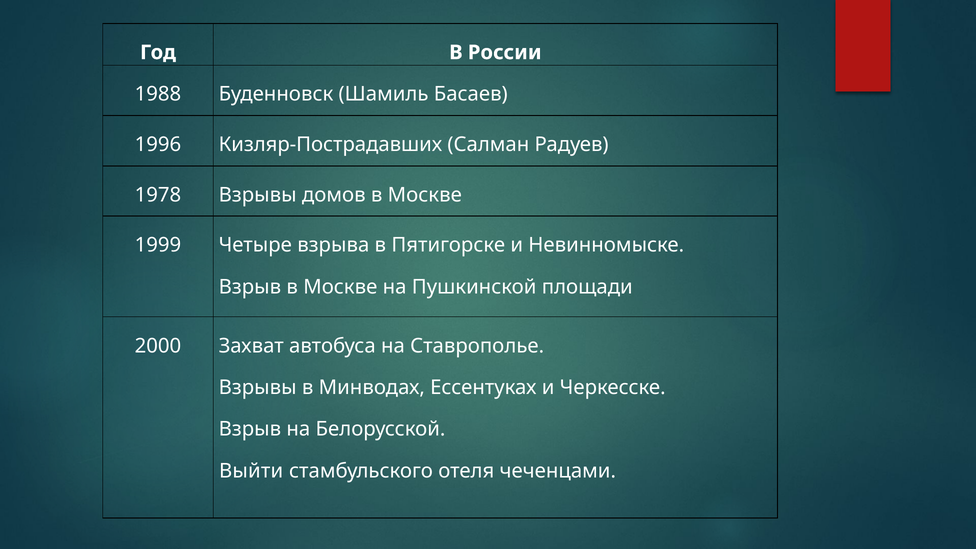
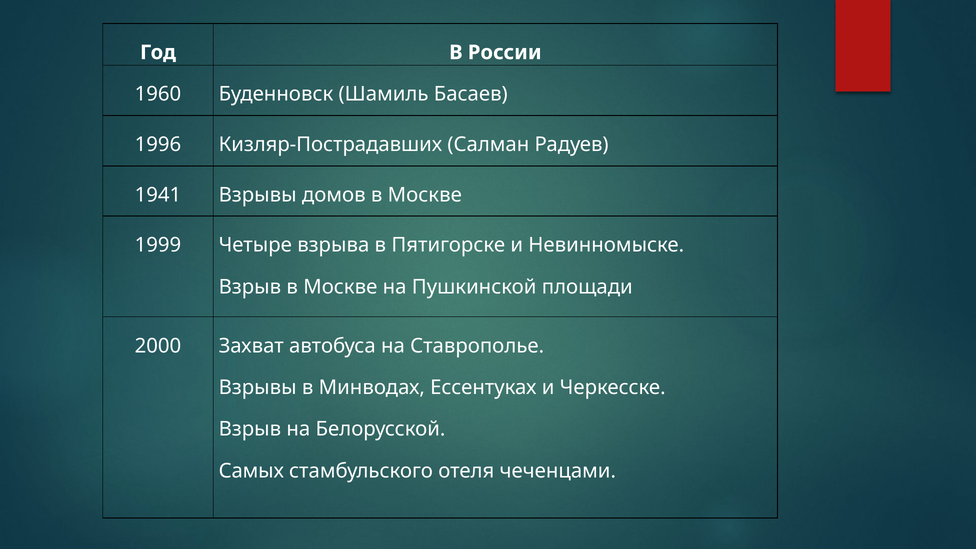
1988: 1988 -> 1960
1978: 1978 -> 1941
Выйти: Выйти -> Самых
